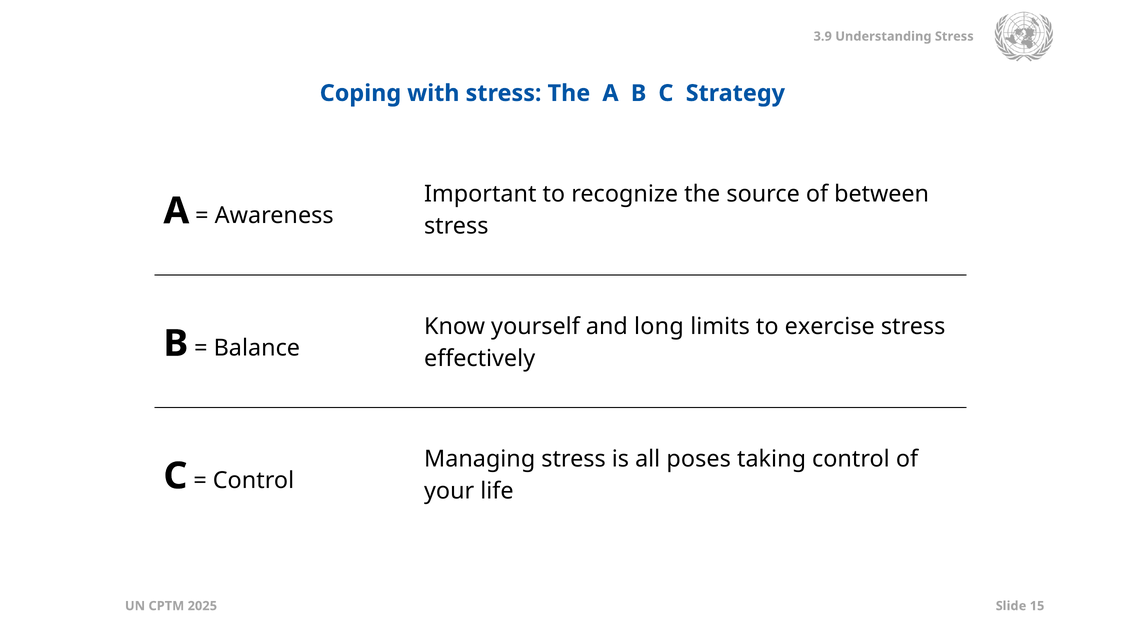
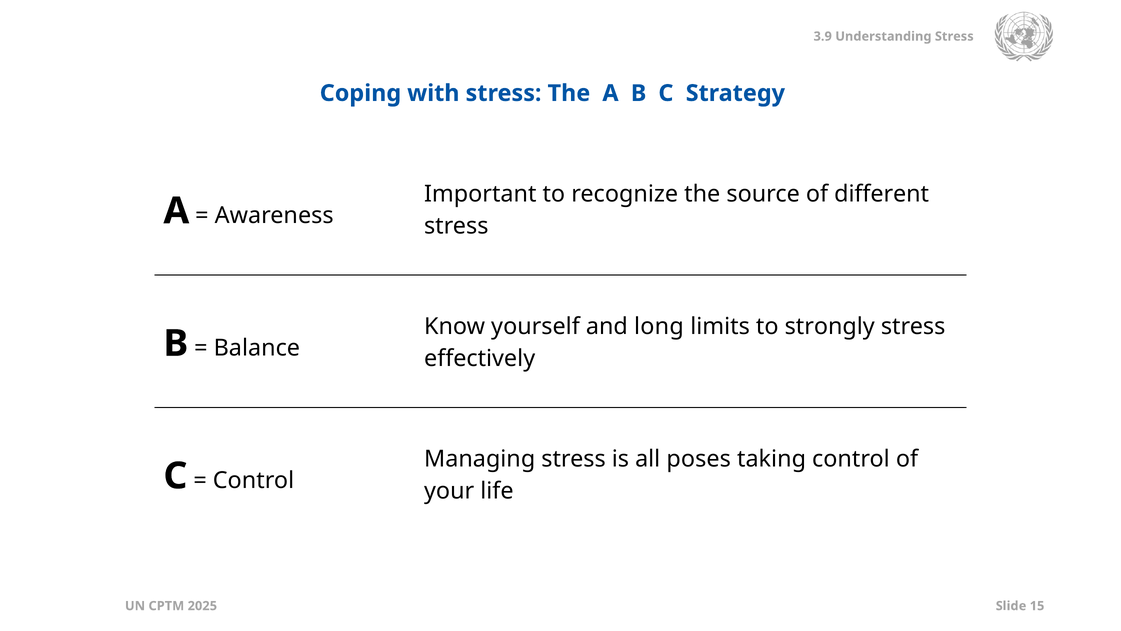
between: between -> different
exercise: exercise -> strongly
